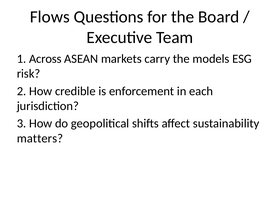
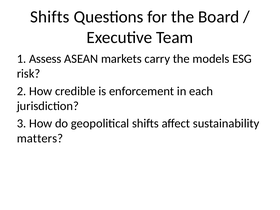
Flows at (50, 17): Flows -> Shifts
Across: Across -> Assess
